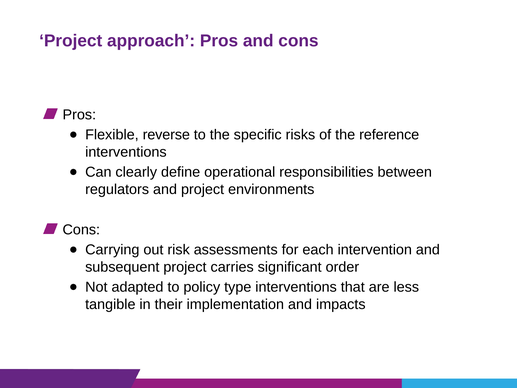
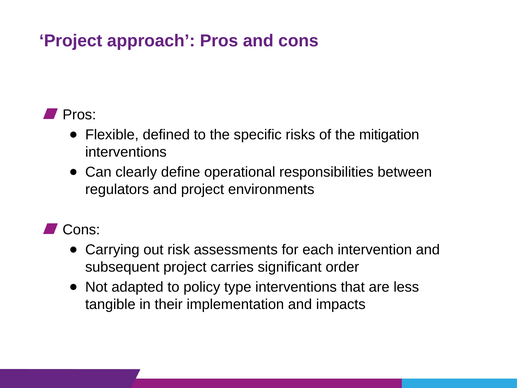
reverse: reverse -> defined
reference: reference -> mitigation
